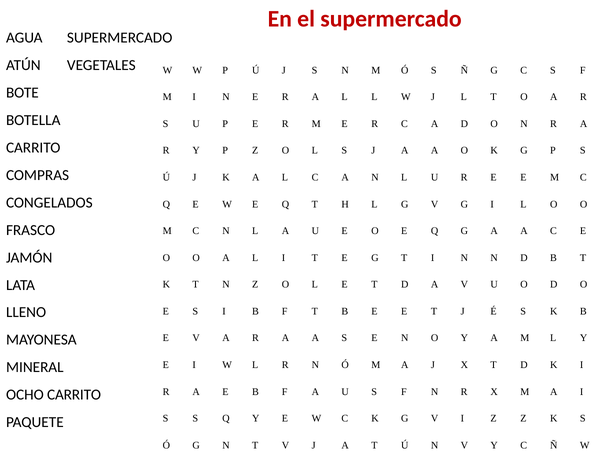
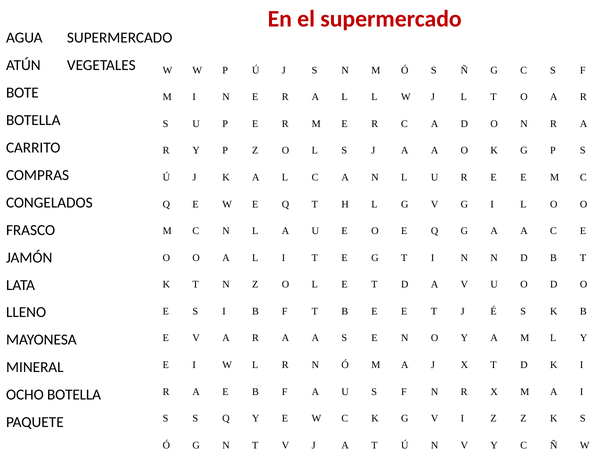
OCHO CARRITO: CARRITO -> BOTELLA
